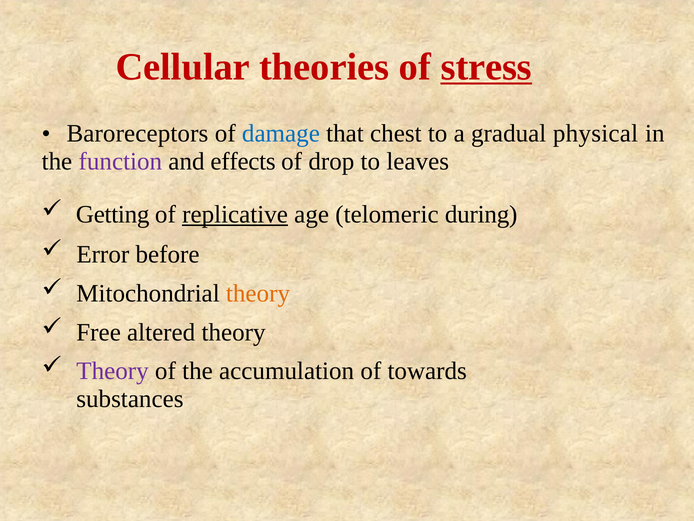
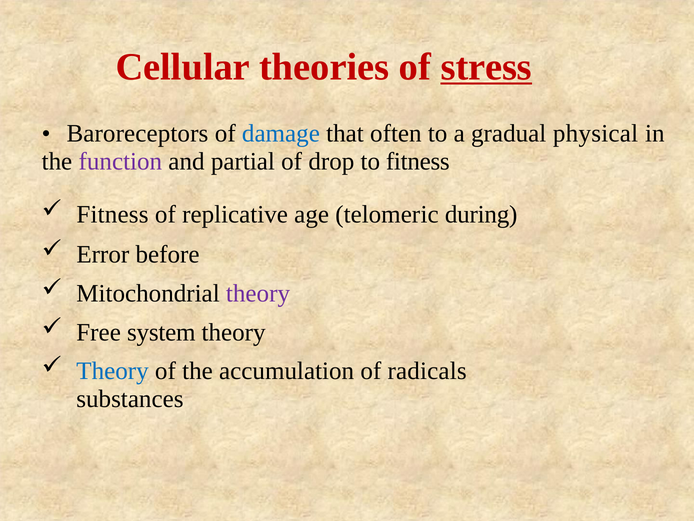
chest: chest -> often
effects: effects -> partial
to leaves: leaves -> fitness
Getting at (113, 214): Getting -> Fitness
replicative underline: present -> none
theory at (258, 293) colour: orange -> purple
altered: altered -> system
Theory at (113, 371) colour: purple -> blue
towards: towards -> radicals
